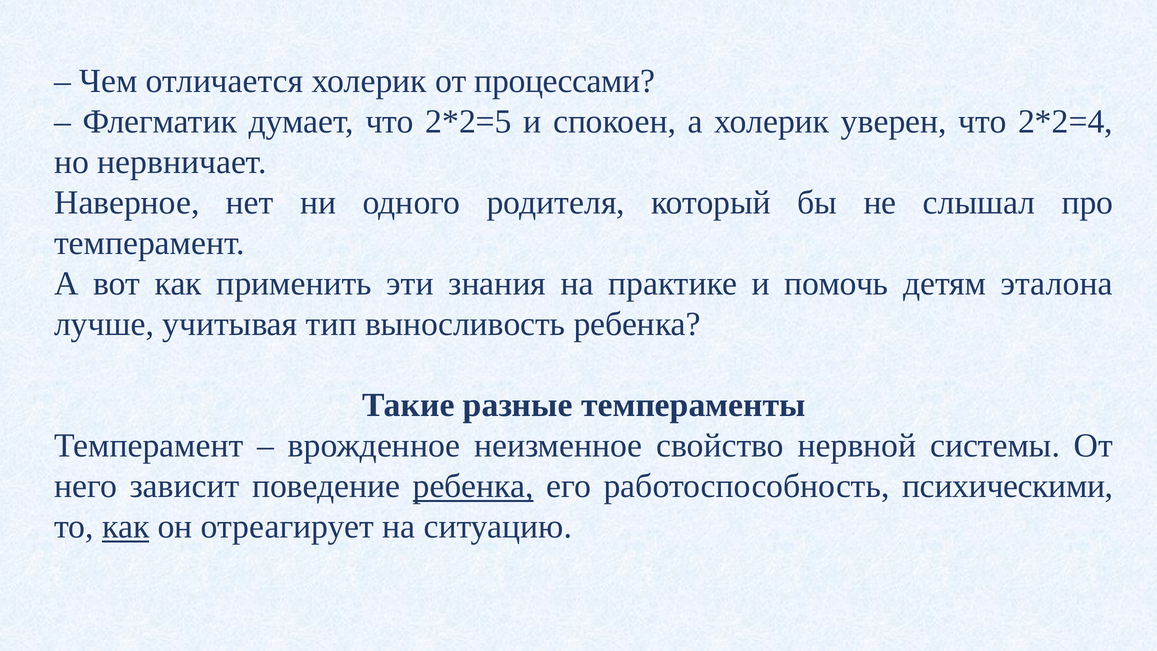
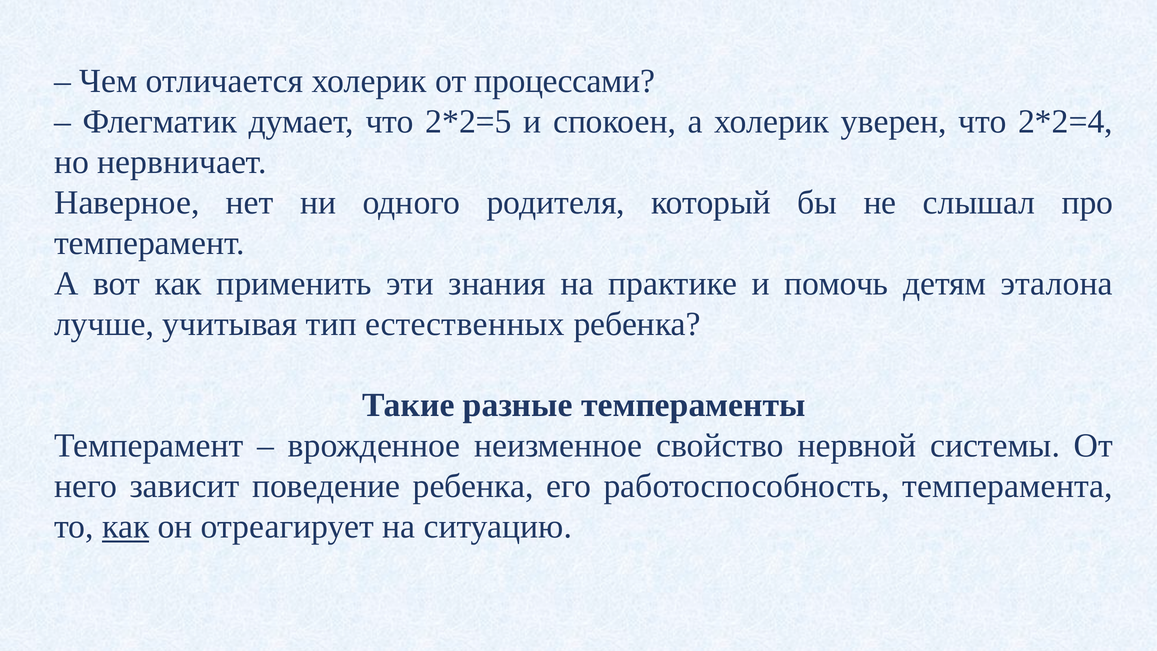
выносливость: выносливость -> естественных
ребенка at (473, 486) underline: present -> none
психическими: психическими -> темперамента
